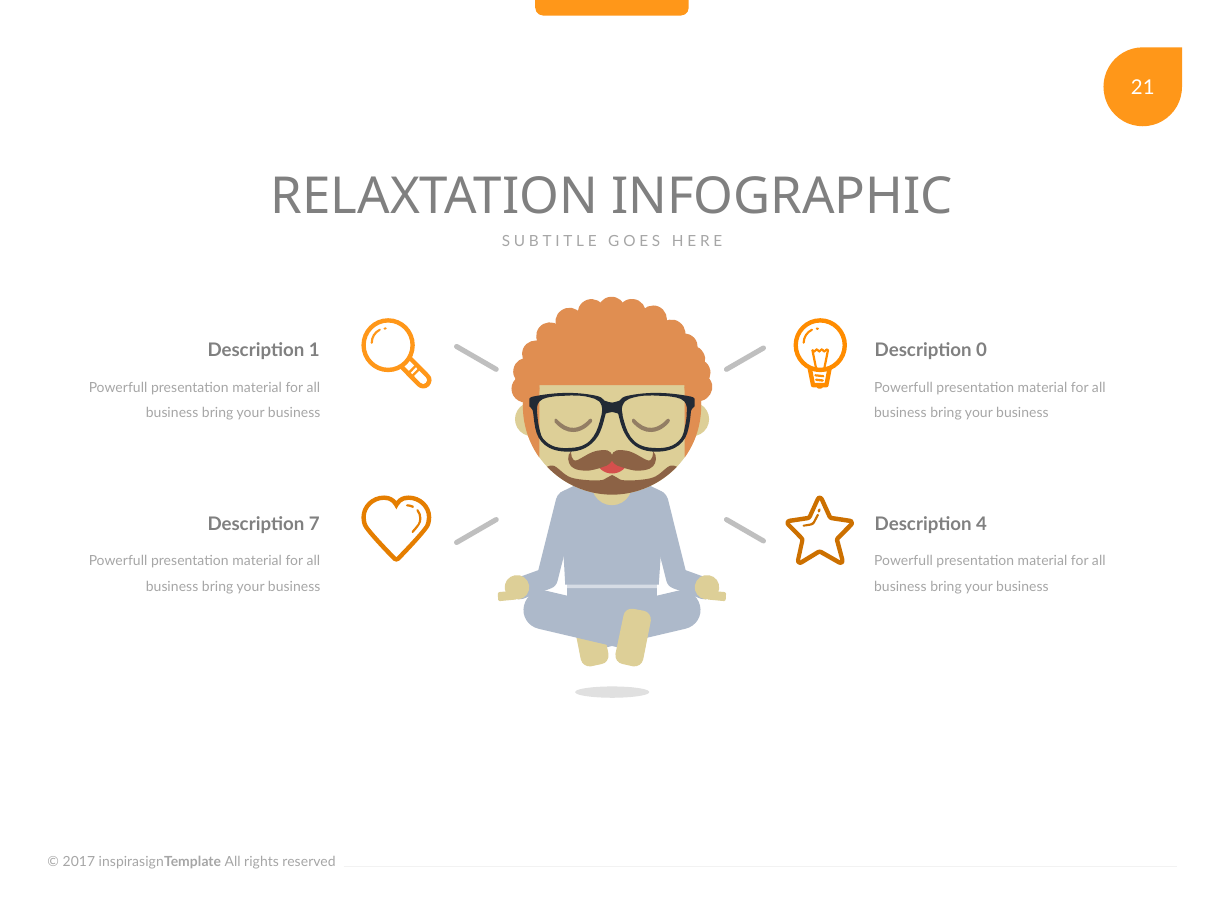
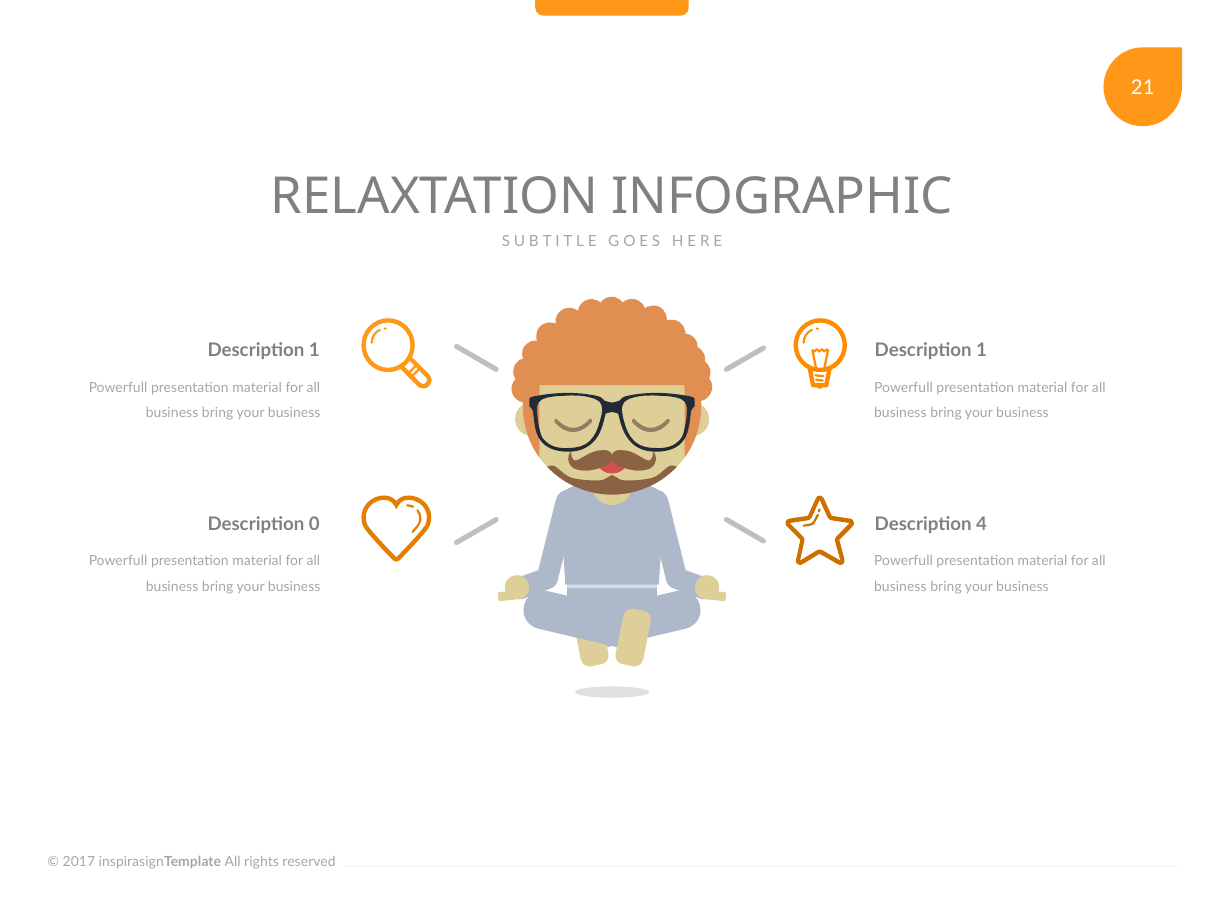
0 at (982, 350): 0 -> 1
7: 7 -> 0
